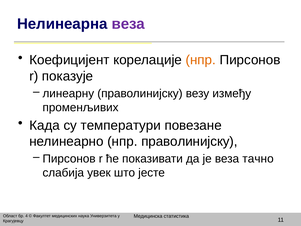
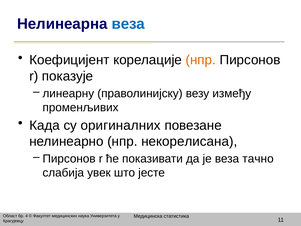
веза at (128, 24) colour: purple -> blue
температури: температури -> оригиналних
нпр праволинијску: праволинијску -> некорелисана
